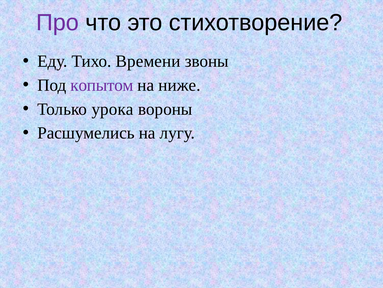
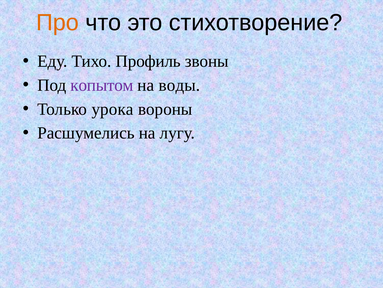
Про colour: purple -> orange
Времени: Времени -> Профиль
ниже: ниже -> воды
